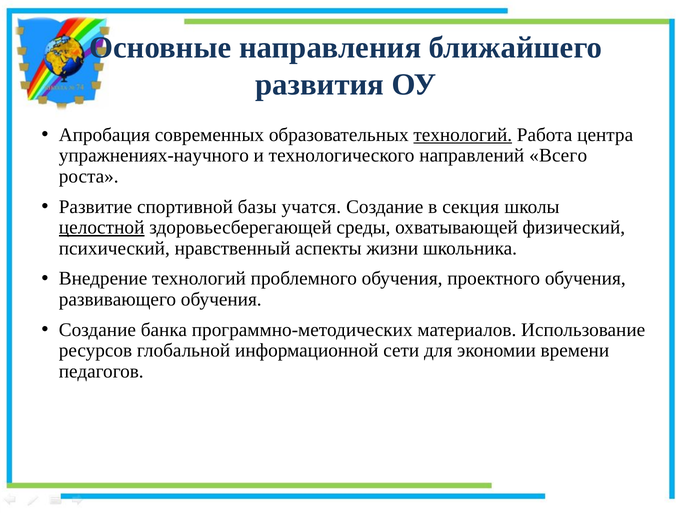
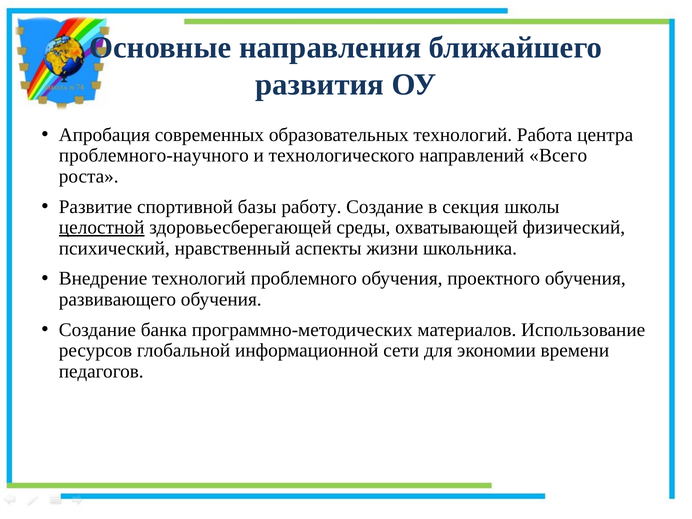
технологий at (463, 135) underline: present -> none
упражнениях-научного: упражнениях-научного -> проблемного-научного
учатся: учатся -> работу
